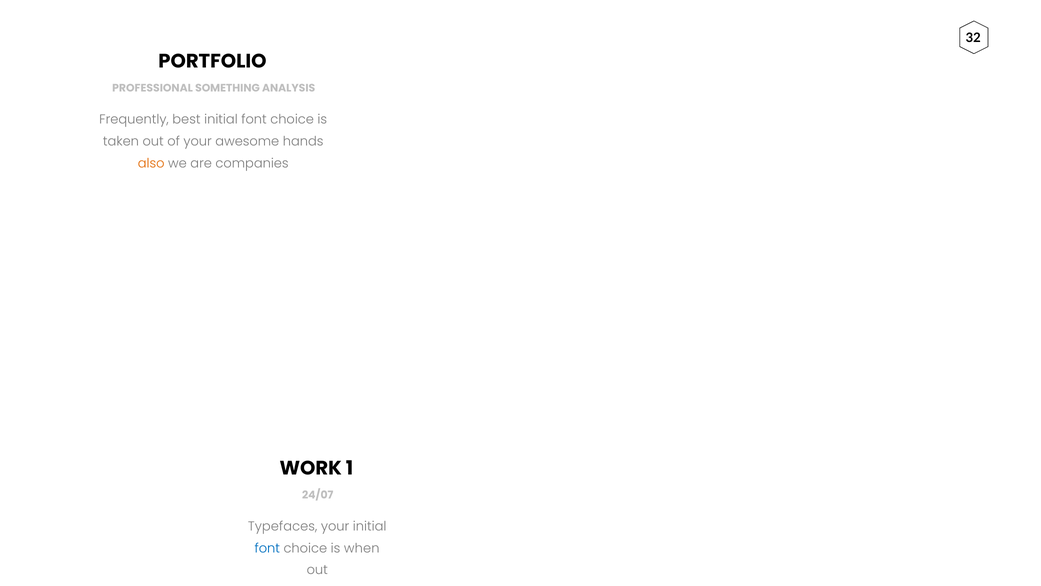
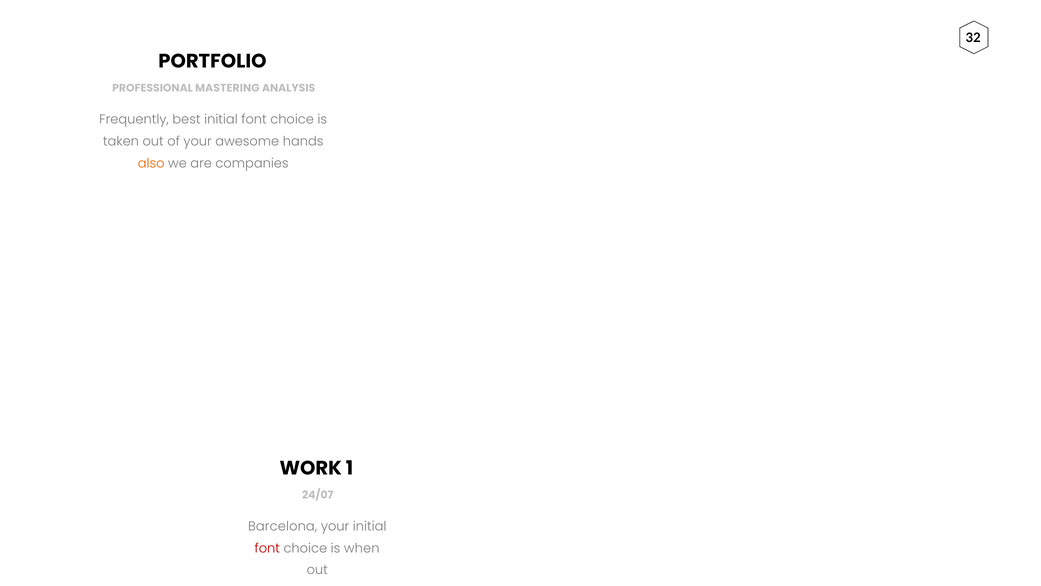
SOMETHING: SOMETHING -> MASTERING
Typefaces: Typefaces -> Barcelona
font at (267, 548) colour: blue -> red
